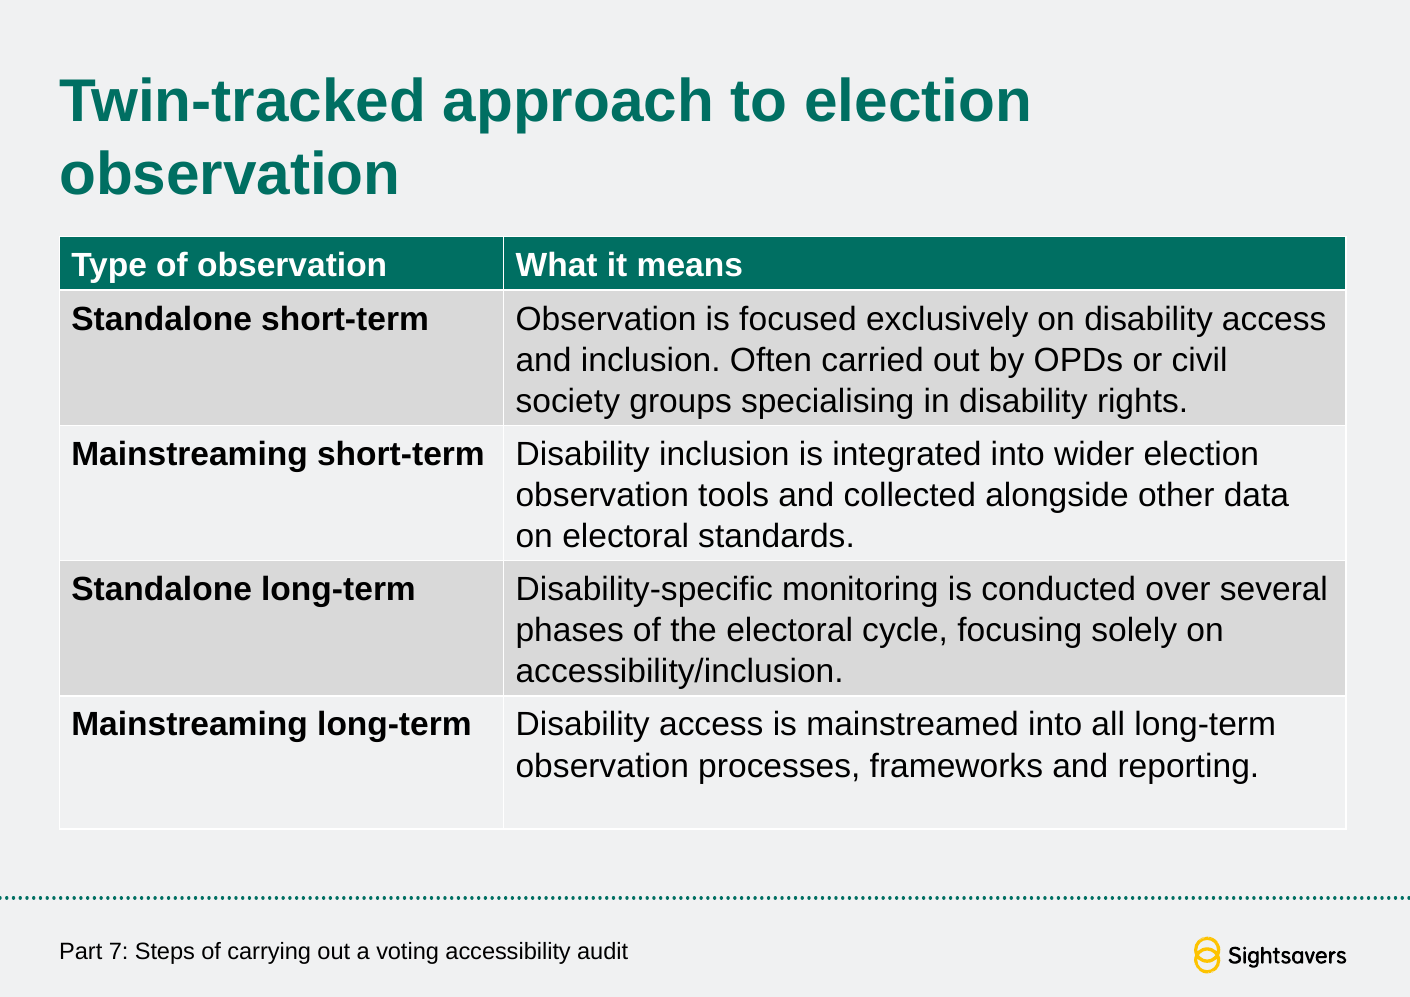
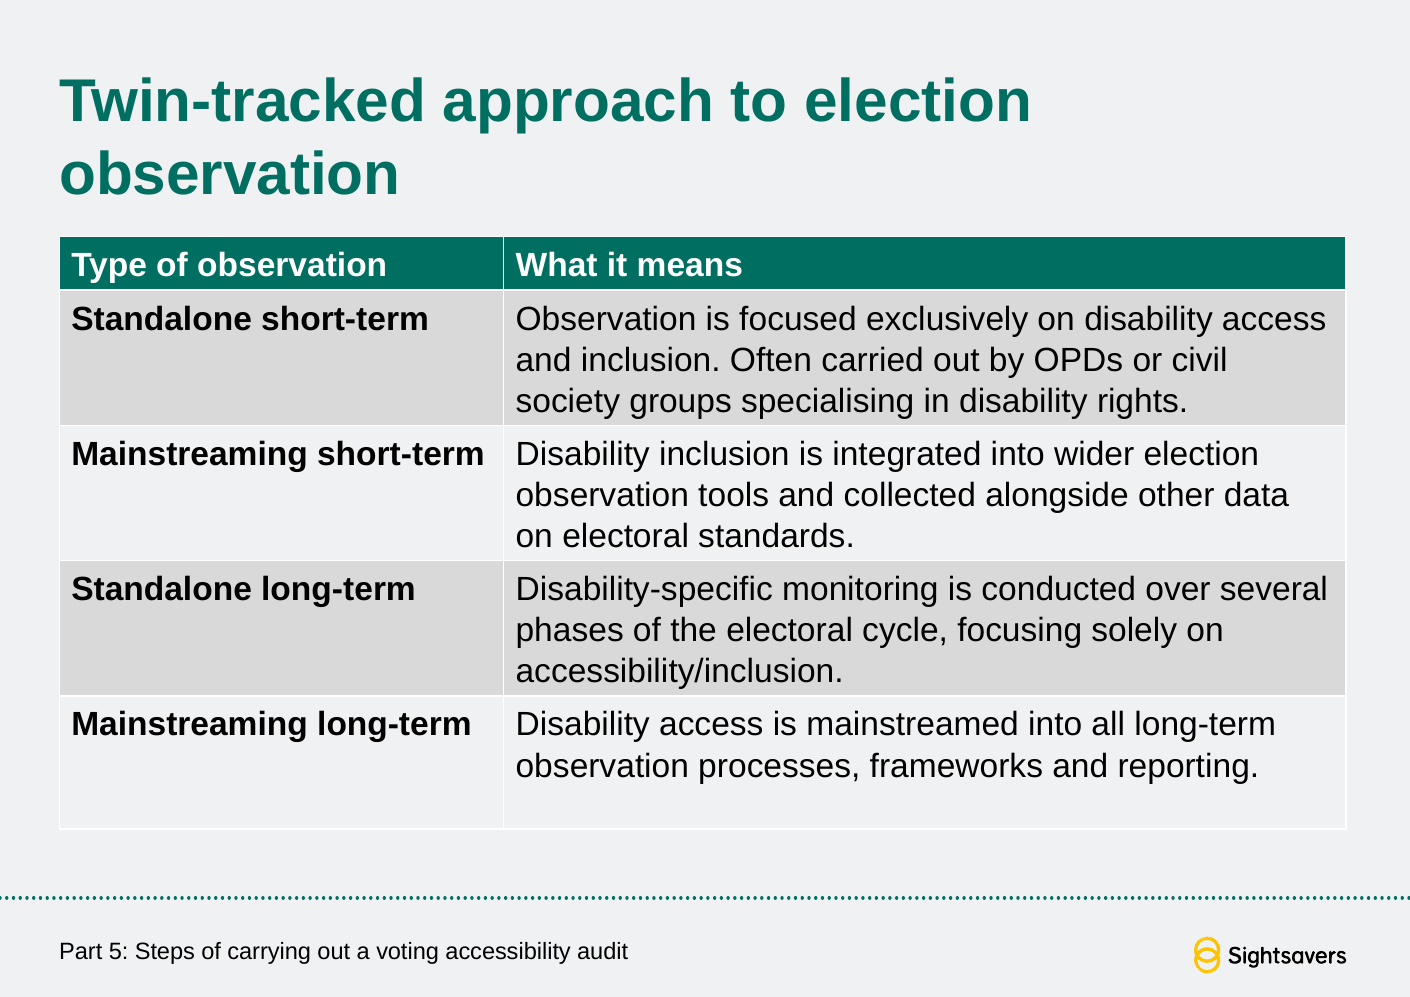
7: 7 -> 5
